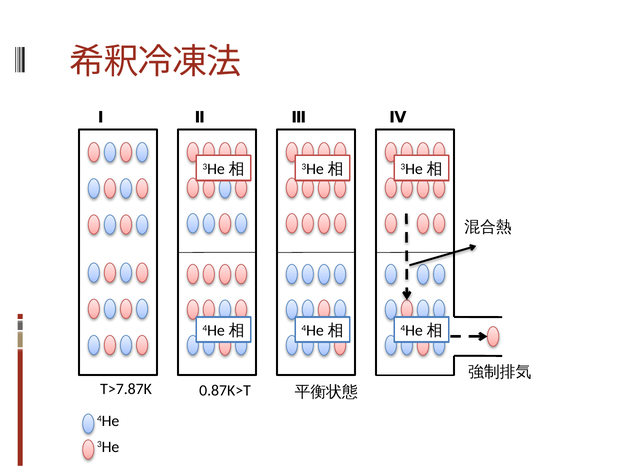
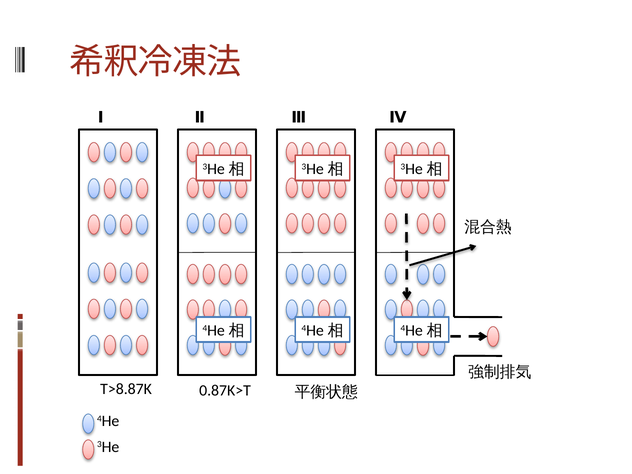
T>7.87K: T>7.87K -> T>8.87K
